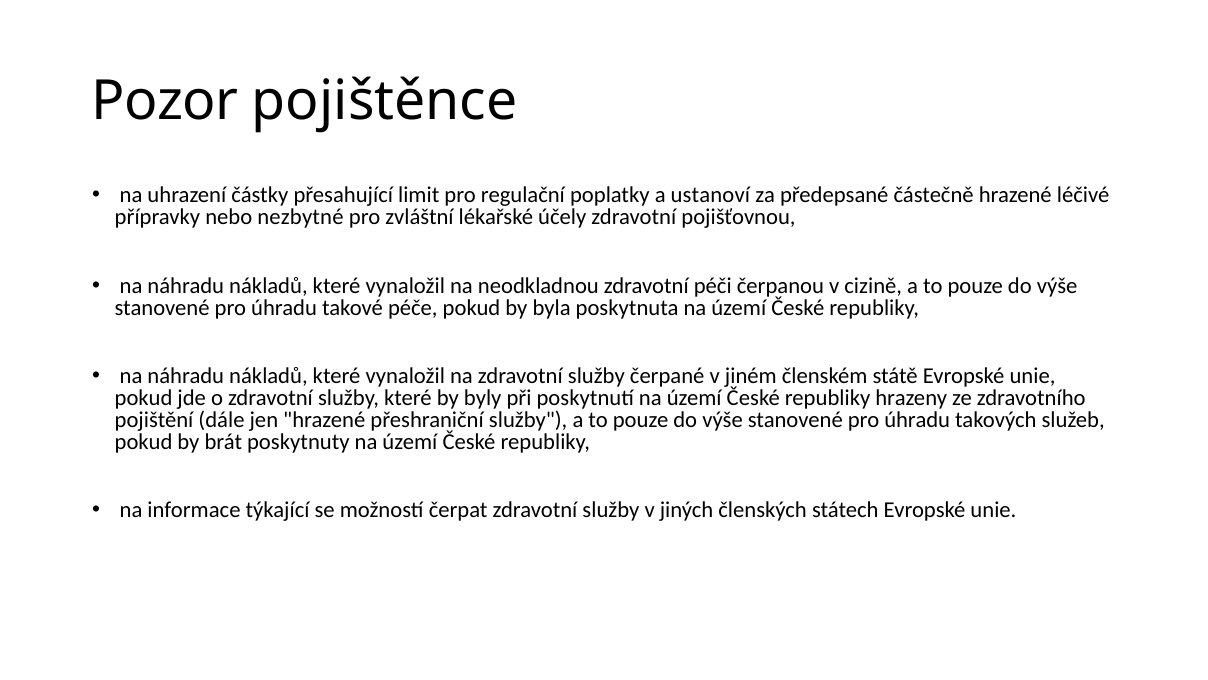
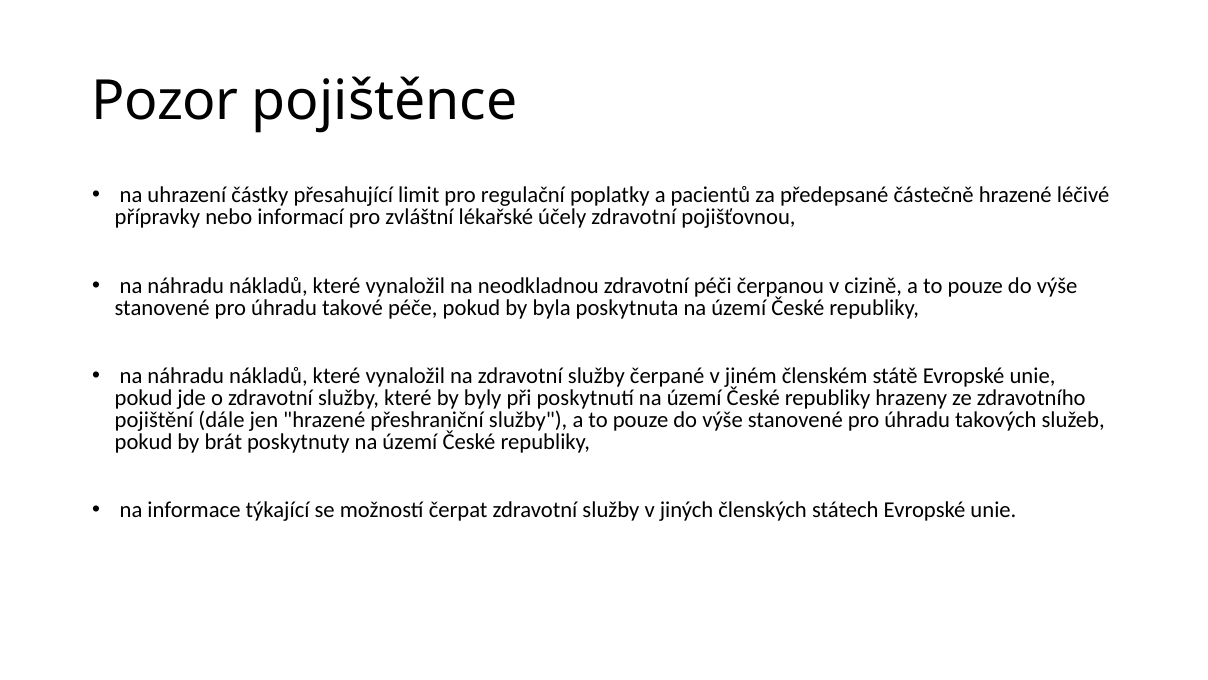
ustanoví: ustanoví -> pacientů
nezbytné: nezbytné -> informací
